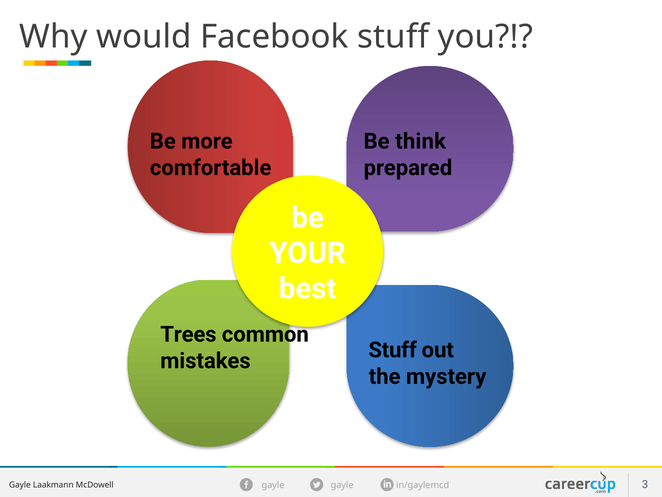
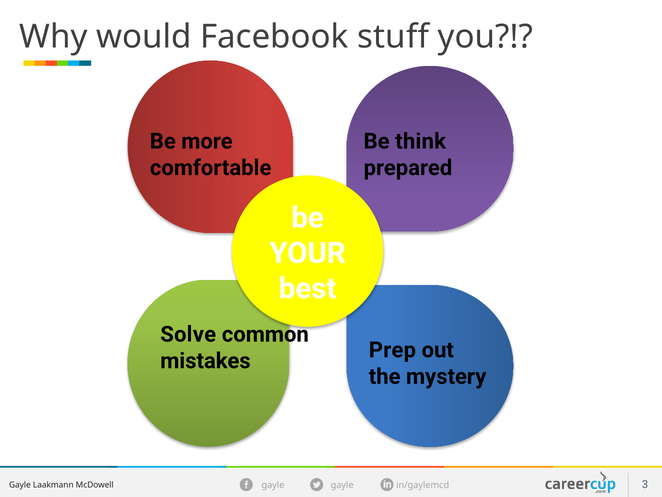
Trees: Trees -> Solve
Stuff at (393, 350): Stuff -> Prep
